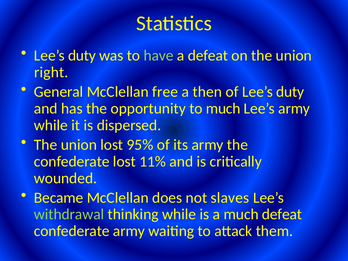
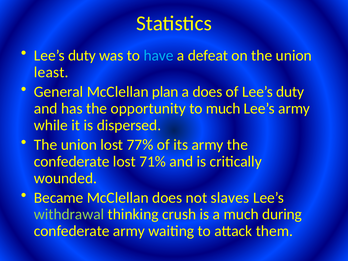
have colour: light green -> light blue
right: right -> least
free: free -> plan
a then: then -> does
95%: 95% -> 77%
11%: 11% -> 71%
thinking while: while -> crush
much defeat: defeat -> during
